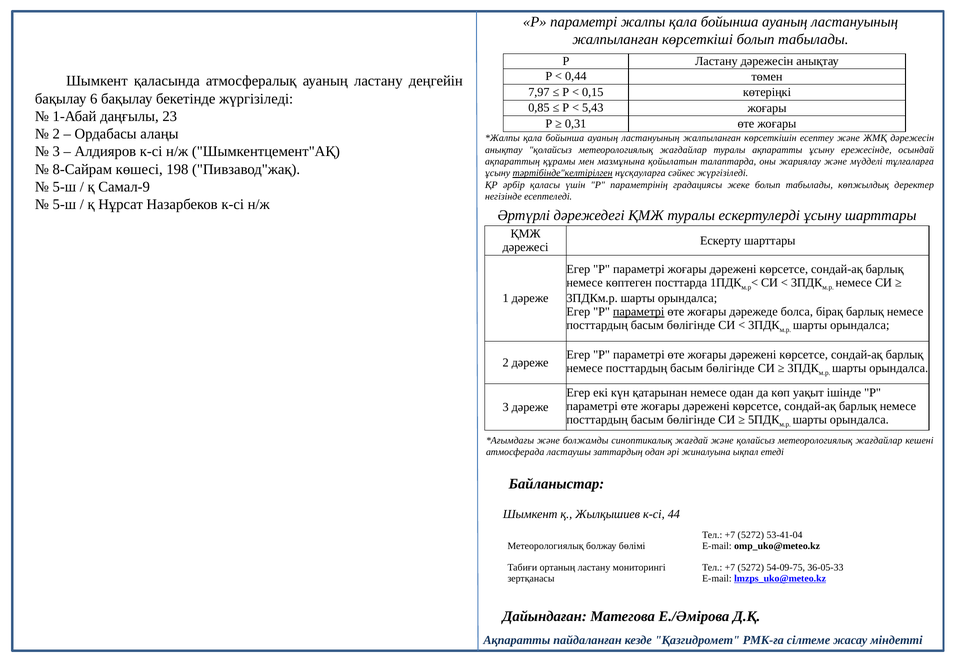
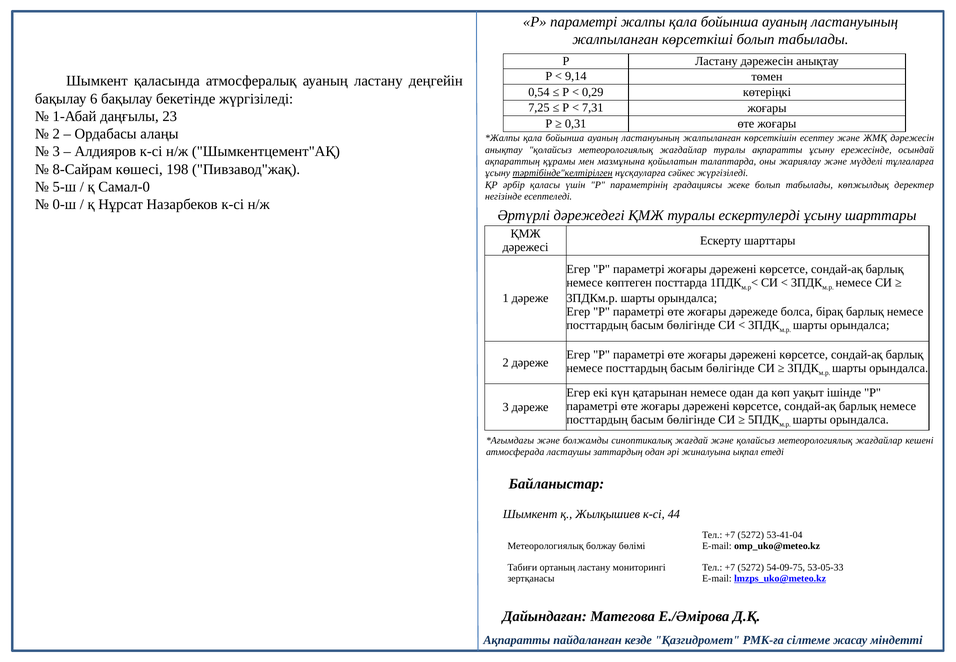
0,44: 0,44 -> 9,14
7,97: 7,97 -> 0,54
0,15: 0,15 -> 0,29
0,85: 0,85 -> 7,25
5,43: 5,43 -> 7,31
Самал-9: Самал-9 -> Самал-0
5-ш at (64, 205): 5-ш -> 0-ш
параметрі at (639, 312) underline: present -> none
36-05-33: 36-05-33 -> 53-05-33
